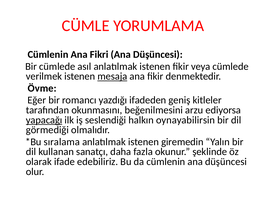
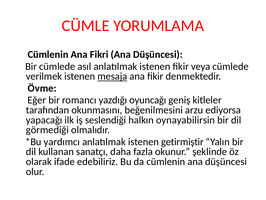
ifadeden: ifadeden -> oyuncağı
yapacağı underline: present -> none
sıralama: sıralama -> yardımcı
giremedin: giremedin -> getirmiştir
